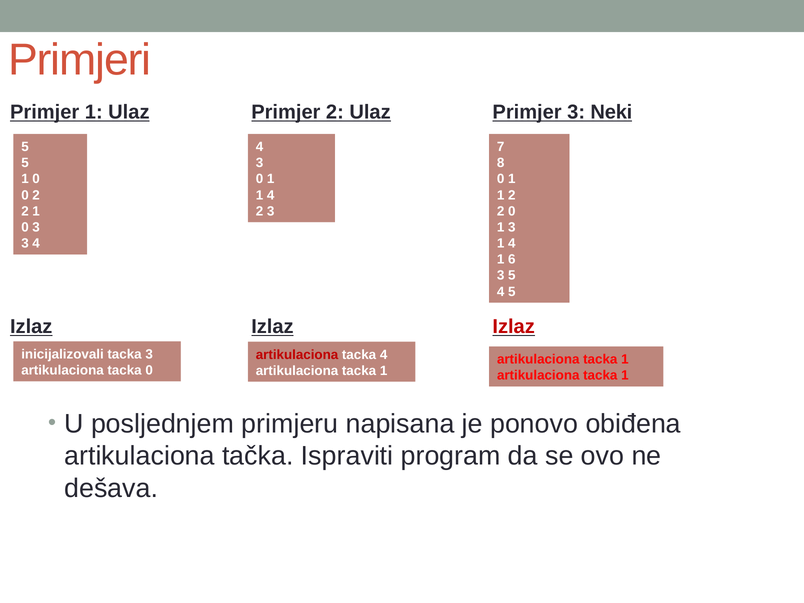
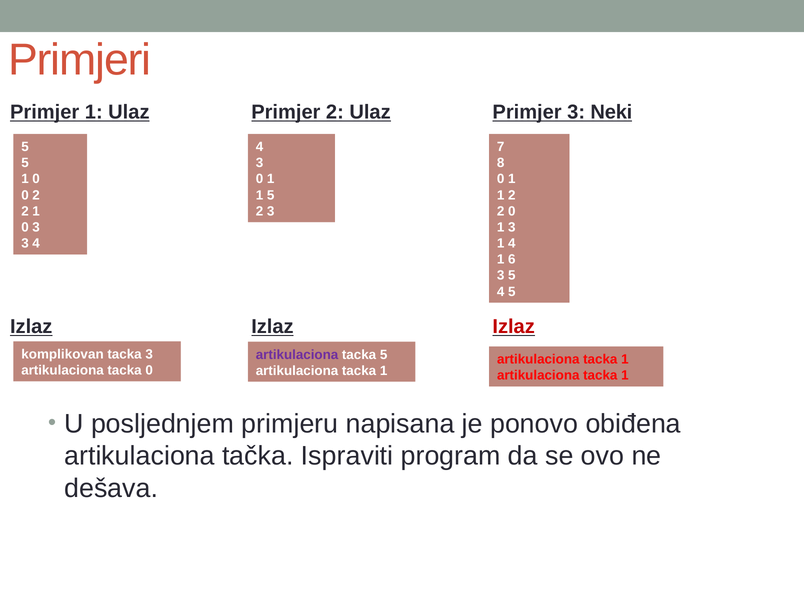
4 at (271, 195): 4 -> 5
inicijalizovali: inicijalizovali -> komplikovan
artikulaciona at (297, 355) colour: red -> purple
tacka 4: 4 -> 5
